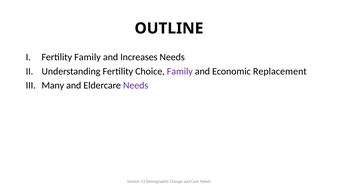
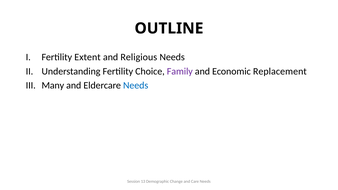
Fertility Family: Family -> Extent
Increases: Increases -> Religious
Needs at (136, 85) colour: purple -> blue
